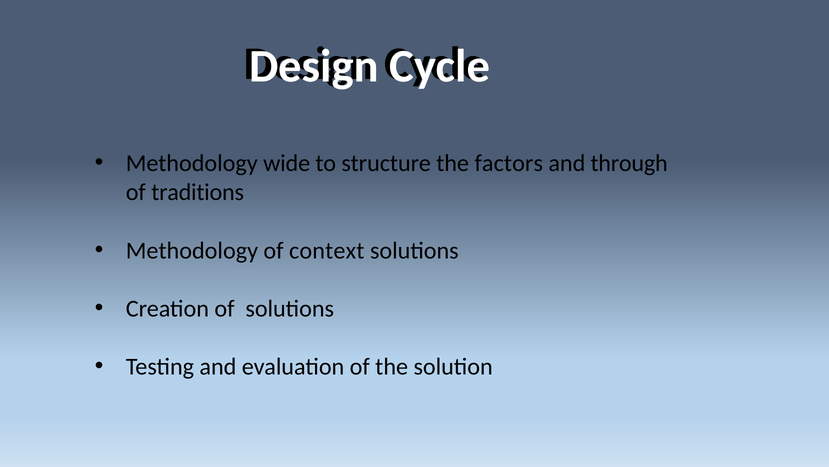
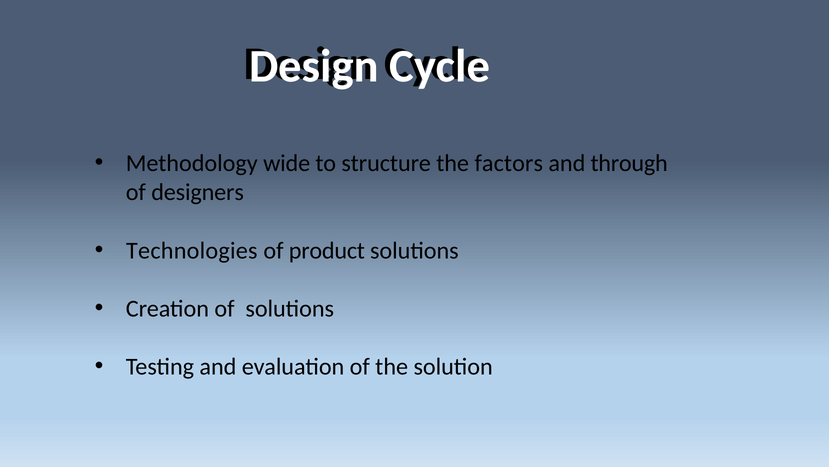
traditions: traditions -> designers
Methodology at (192, 250): Methodology -> Technologies
context: context -> product
